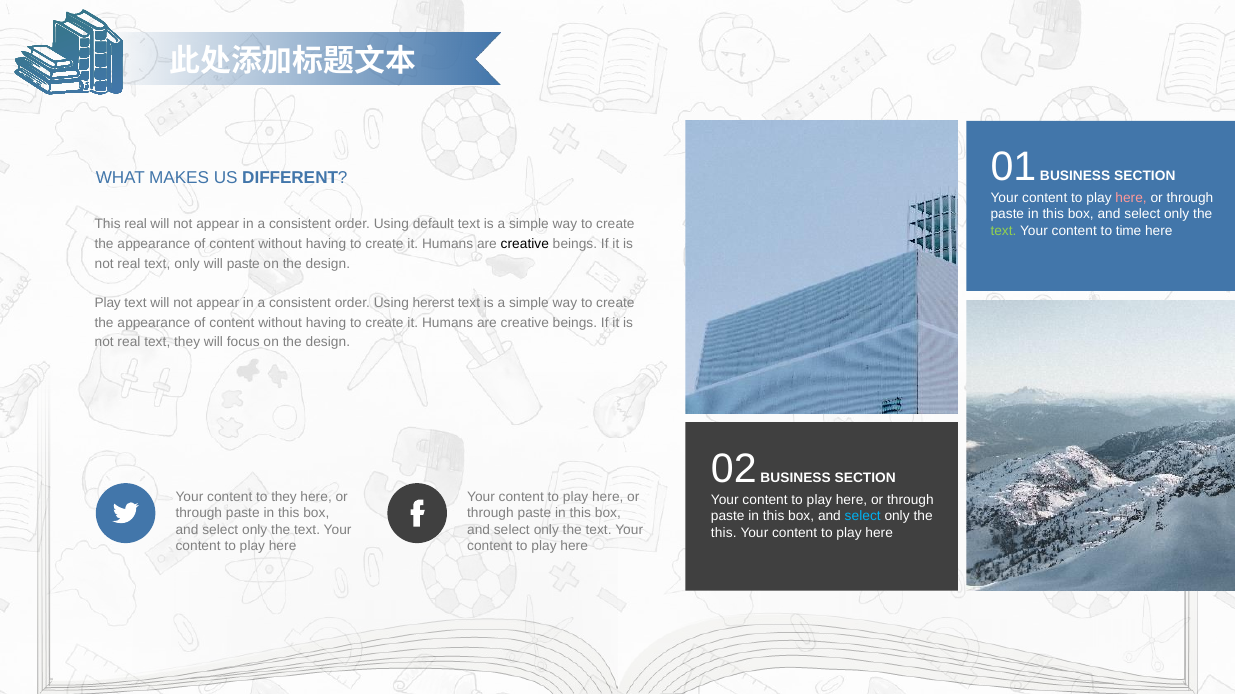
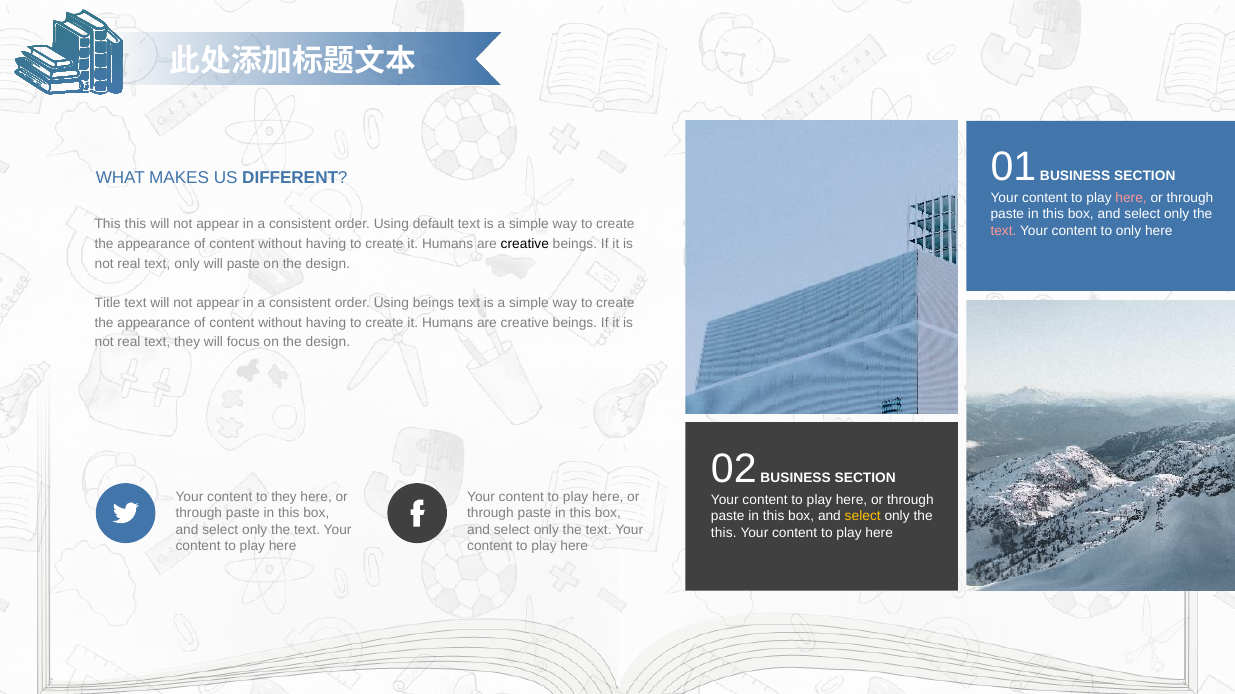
This real: real -> this
text at (1003, 231) colour: light green -> pink
to time: time -> only
Play at (108, 303): Play -> Title
Using hererst: hererst -> beings
select at (863, 516) colour: light blue -> yellow
